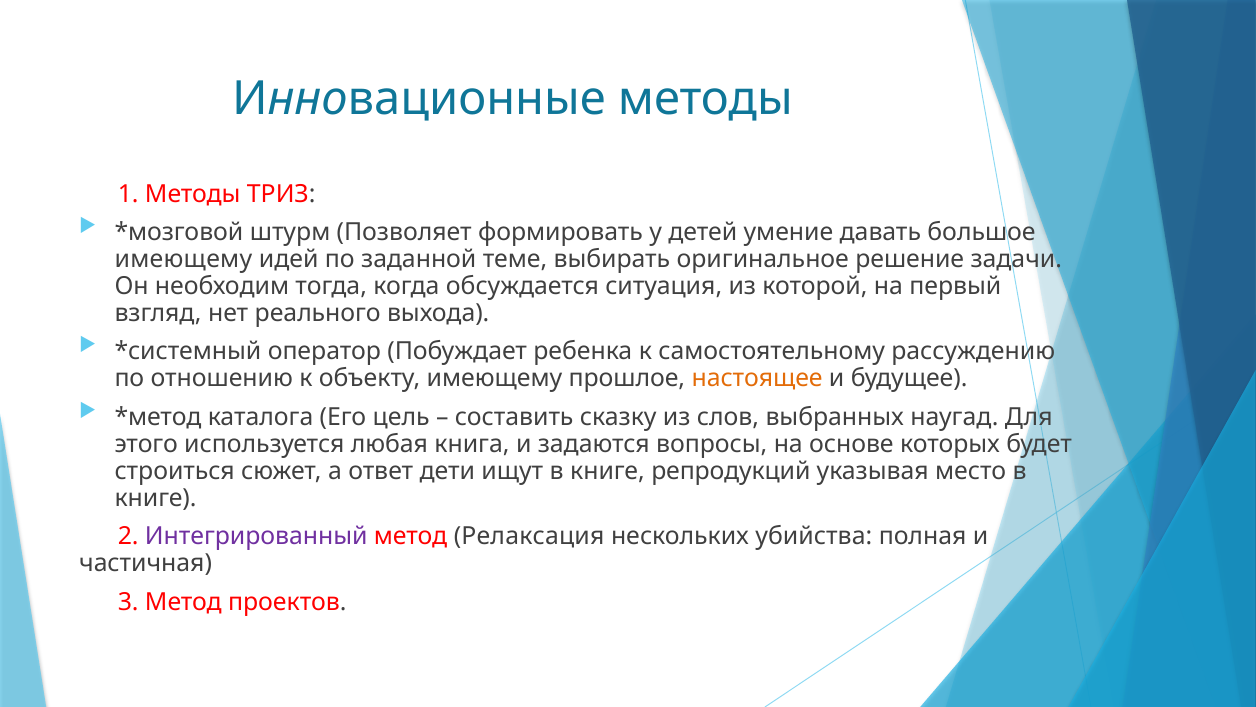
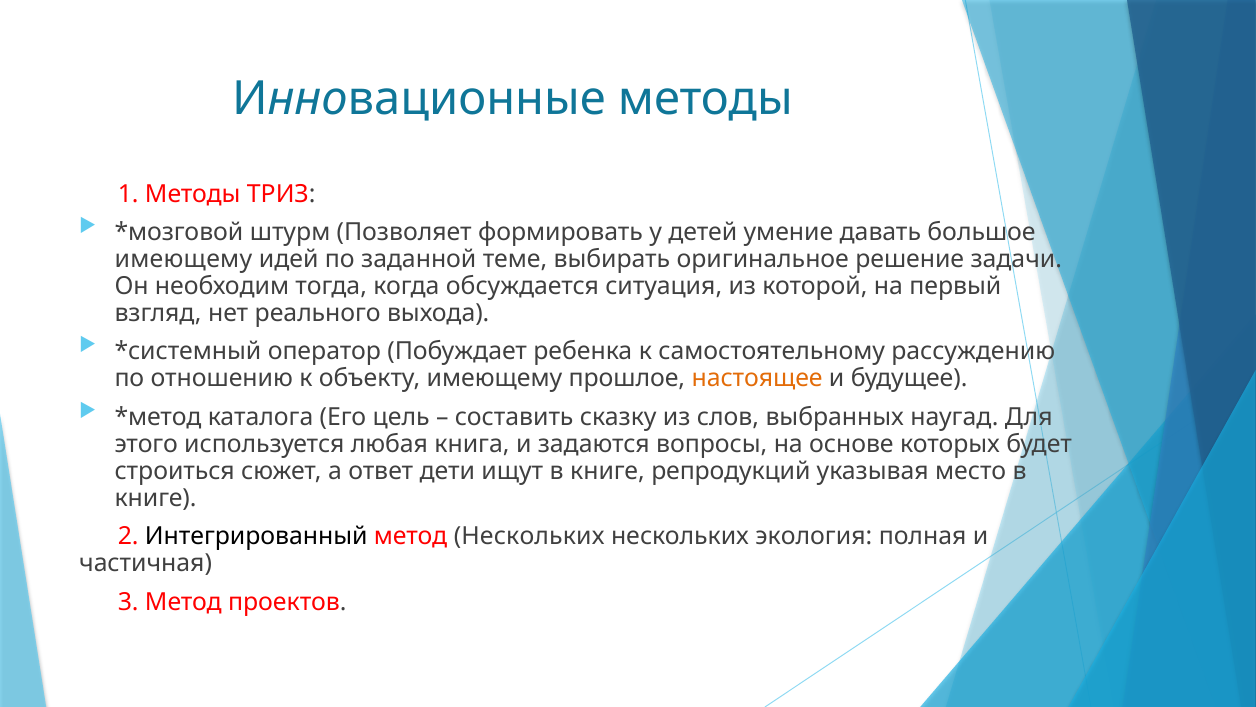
Интегрированный colour: purple -> black
метод Релаксация: Релаксация -> Нескольких
убийства: убийства -> экология
